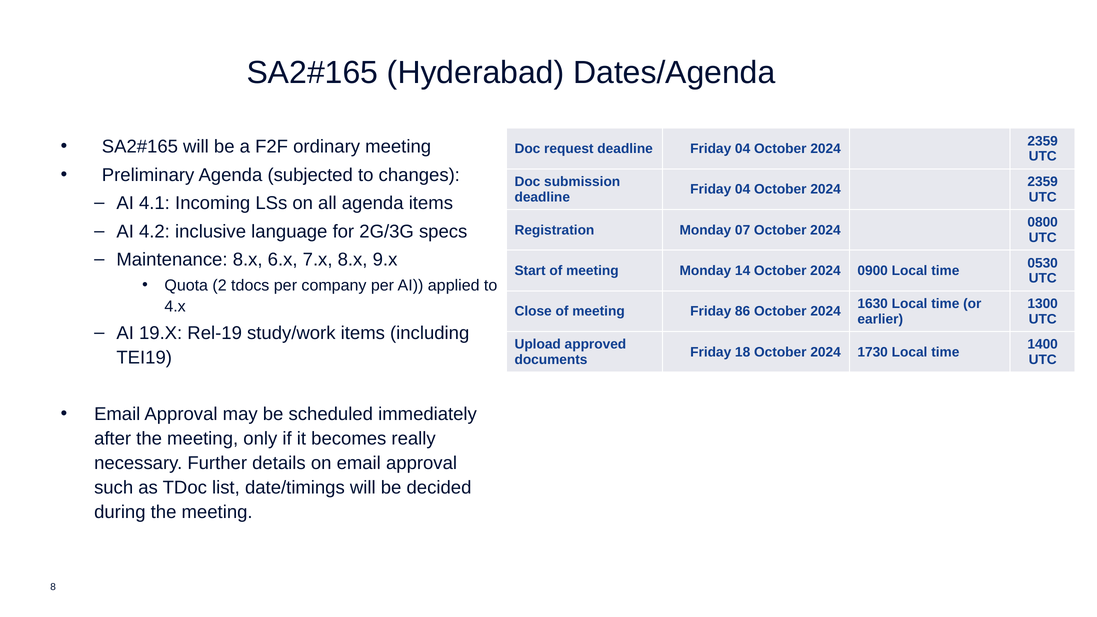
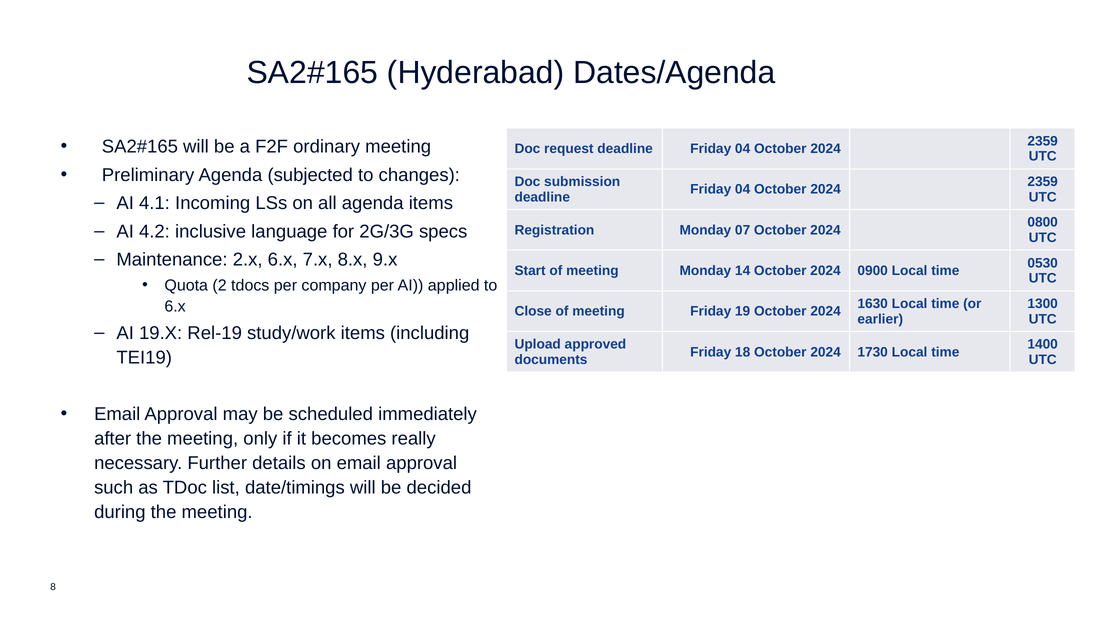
Maintenance 8.x: 8.x -> 2.x
4.x at (175, 306): 4.x -> 6.x
86: 86 -> 19
